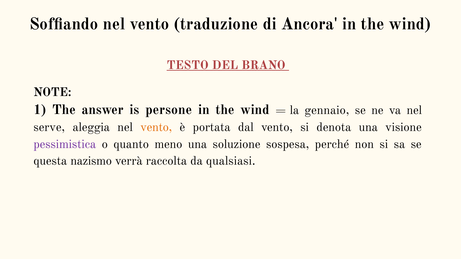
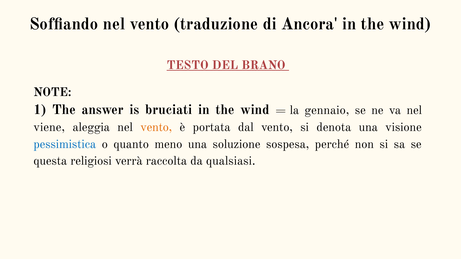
persone: persone -> bruciati
serve: serve -> viene
pessimistica colour: purple -> blue
nazismo: nazismo -> religiosi
